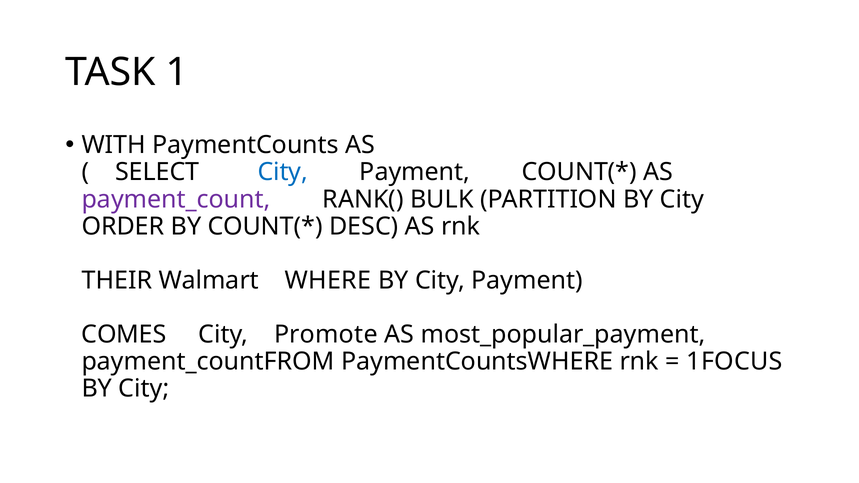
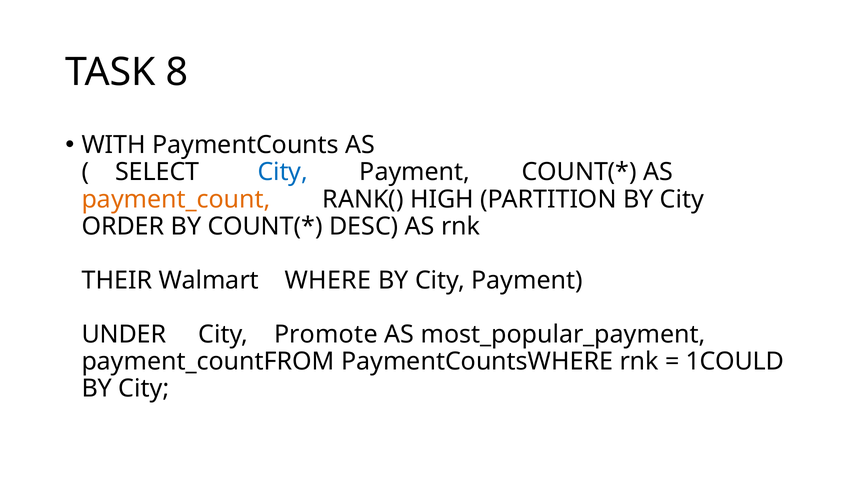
1: 1 -> 8
payment_count colour: purple -> orange
BULK: BULK -> HIGH
COMES: COMES -> UNDER
1FOCUS: 1FOCUS -> 1COULD
